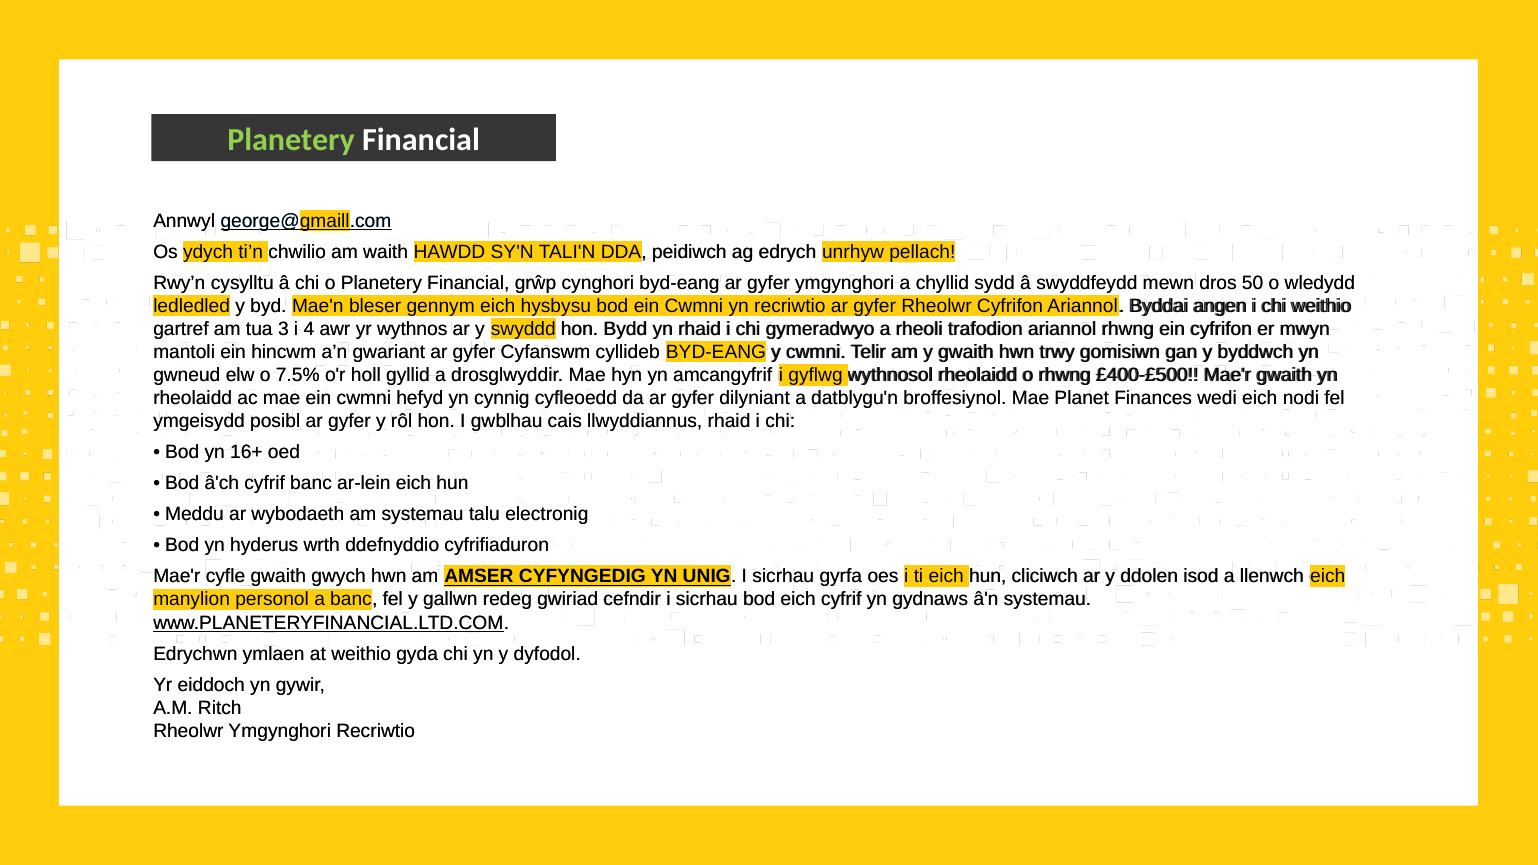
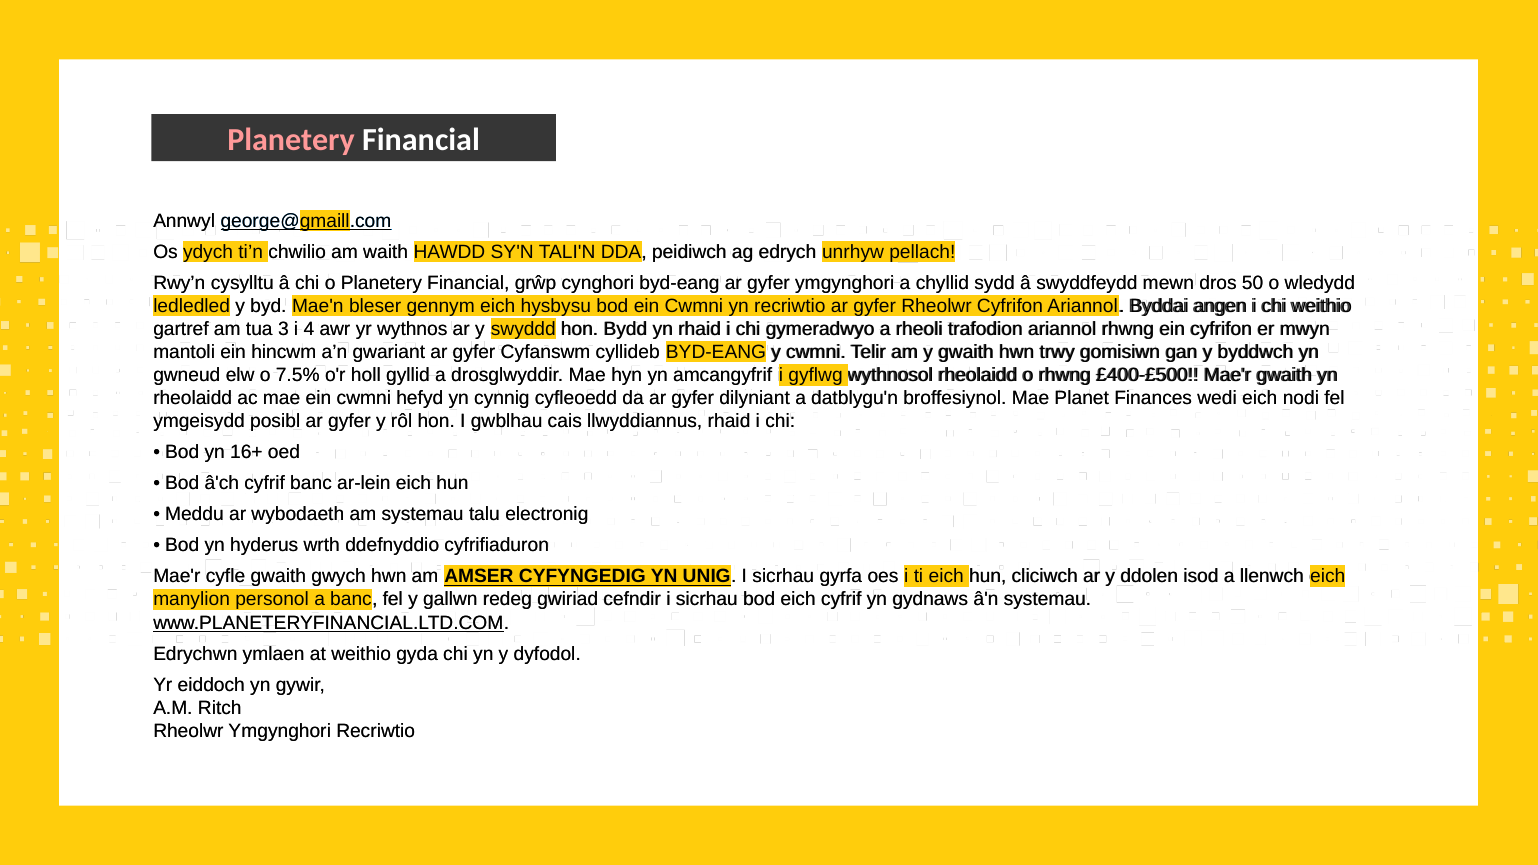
Planetery at (291, 140) colour: light green -> pink
